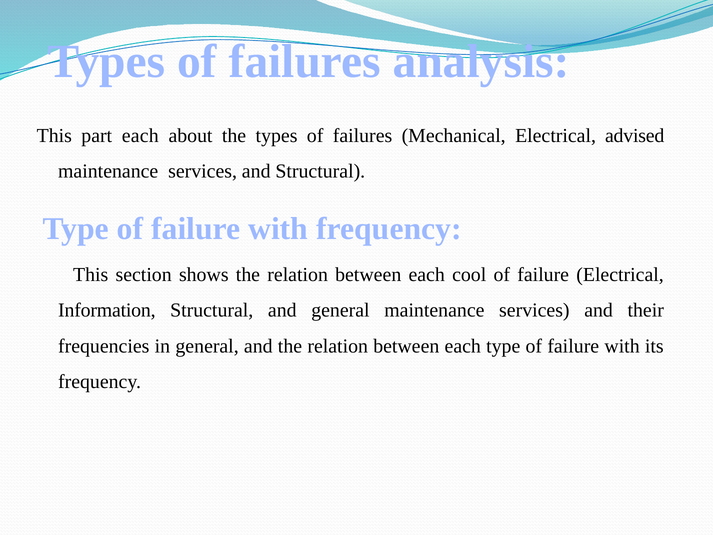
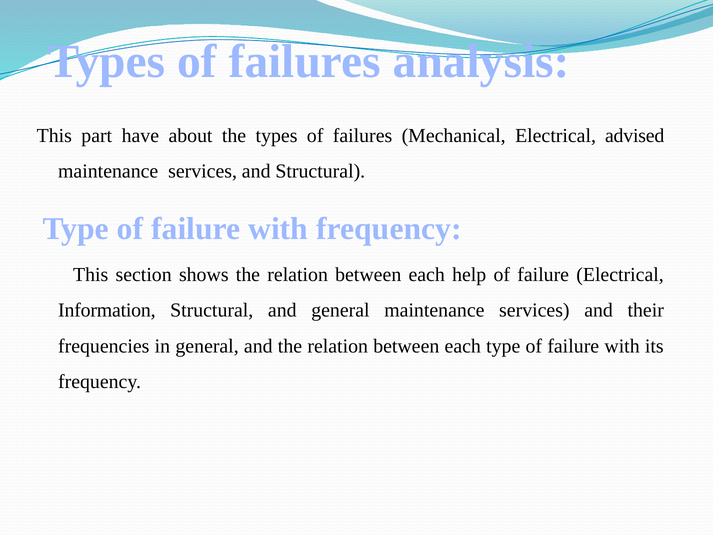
part each: each -> have
cool: cool -> help
